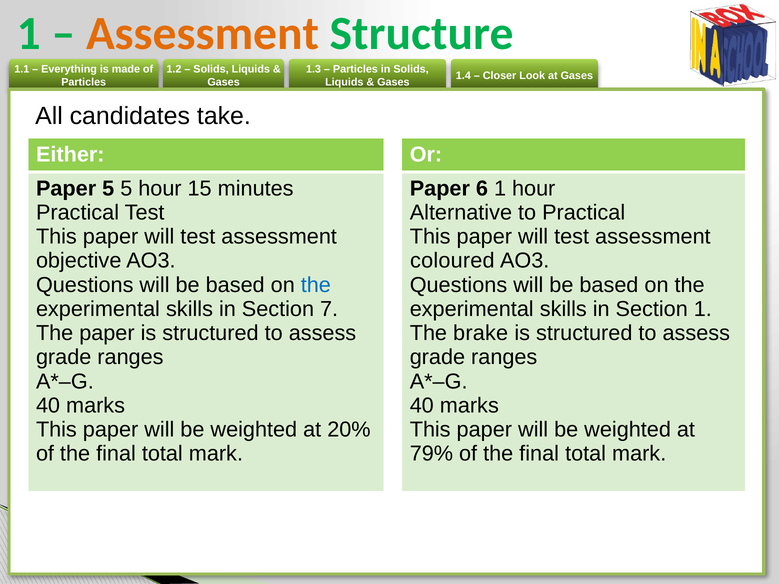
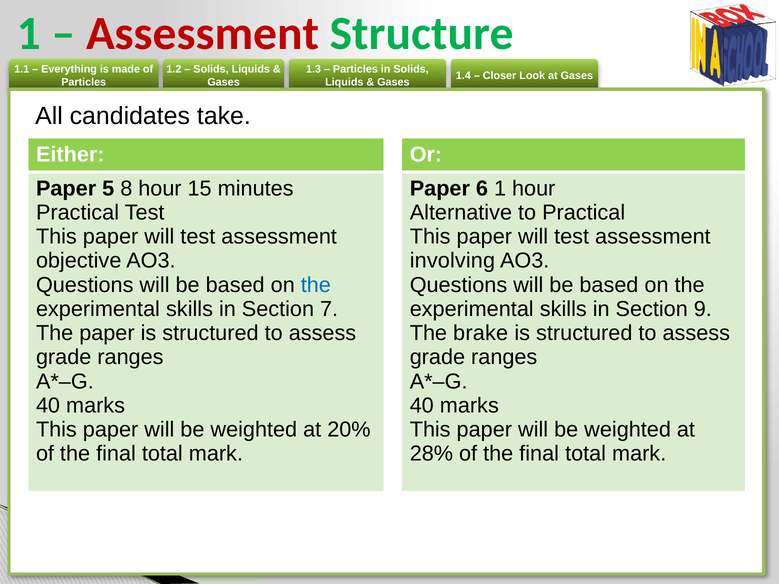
Assessment at (203, 34) colour: orange -> red
5 5: 5 -> 8
coloured: coloured -> involving
Section 1: 1 -> 9
79%: 79% -> 28%
